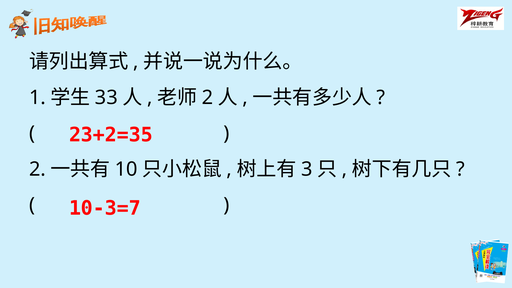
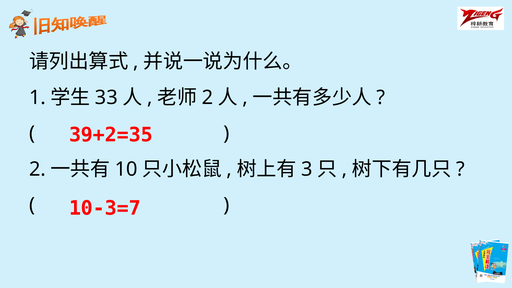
23+2=35: 23+2=35 -> 39+2=35
